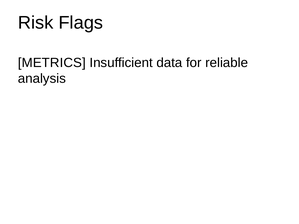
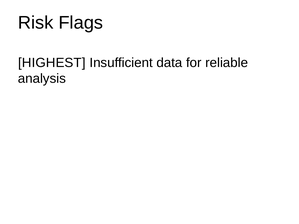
METRICS: METRICS -> HIGHEST
